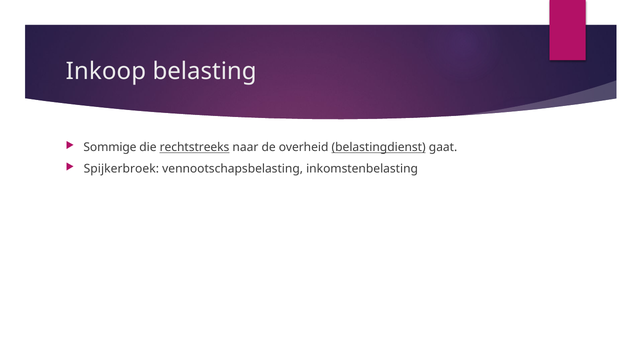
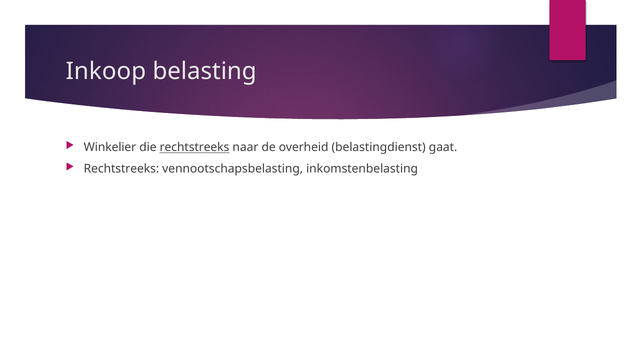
Sommige: Sommige -> Winkelier
belastingdienst underline: present -> none
Spijkerbroek at (121, 169): Spijkerbroek -> Rechtstreeks
